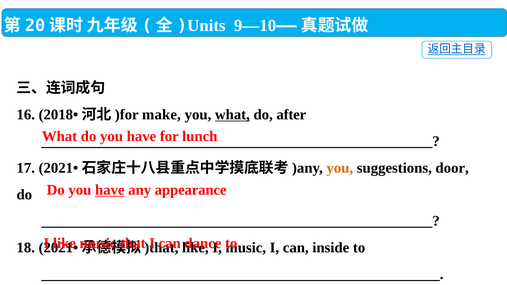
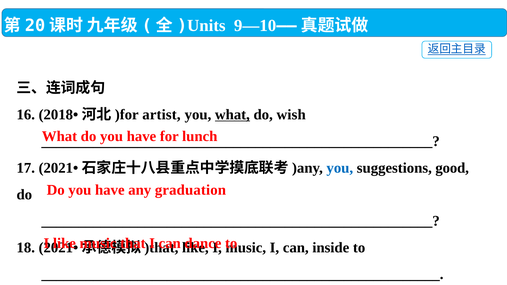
make: make -> artist
after: after -> wish
you at (340, 168) colour: orange -> blue
door: door -> good
have at (110, 190) underline: present -> none
appearance: appearance -> graduation
